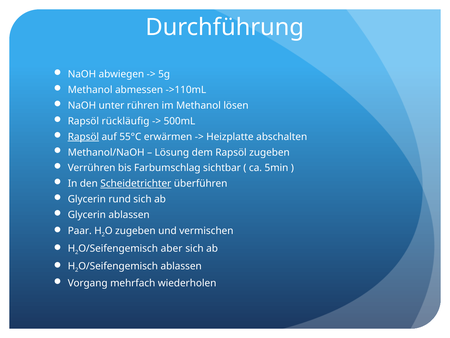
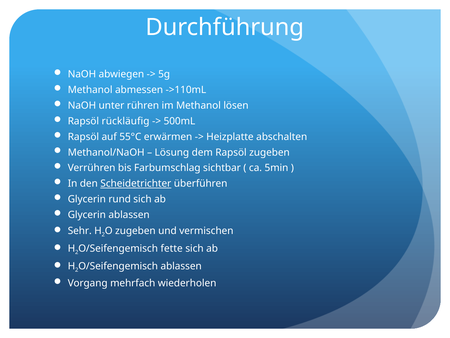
Rapsöl at (83, 137) underline: present -> none
Paar: Paar -> Sehr
aber: aber -> fette
